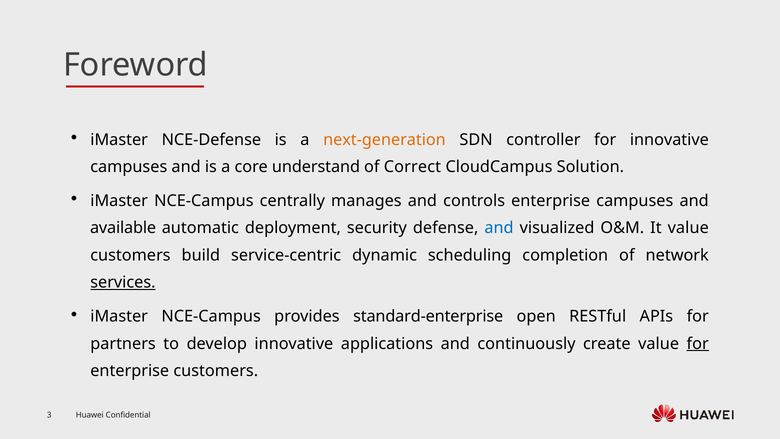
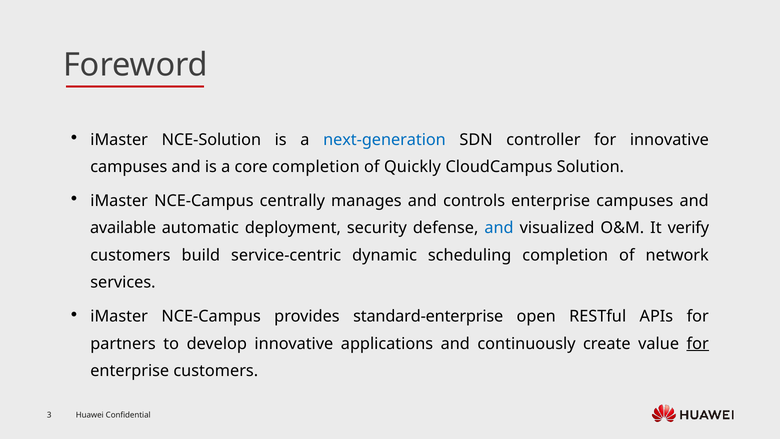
NCE-Defense: NCE-Defense -> NCE-Solution
next-generation colour: orange -> blue
core understand: understand -> completion
Correct: Correct -> Quickly
It value: value -> verify
services underline: present -> none
